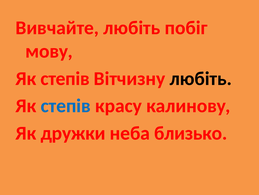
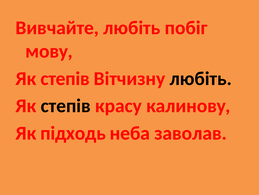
степів at (66, 106) colour: blue -> black
дружки: дружки -> підходь
близько: близько -> заволав
